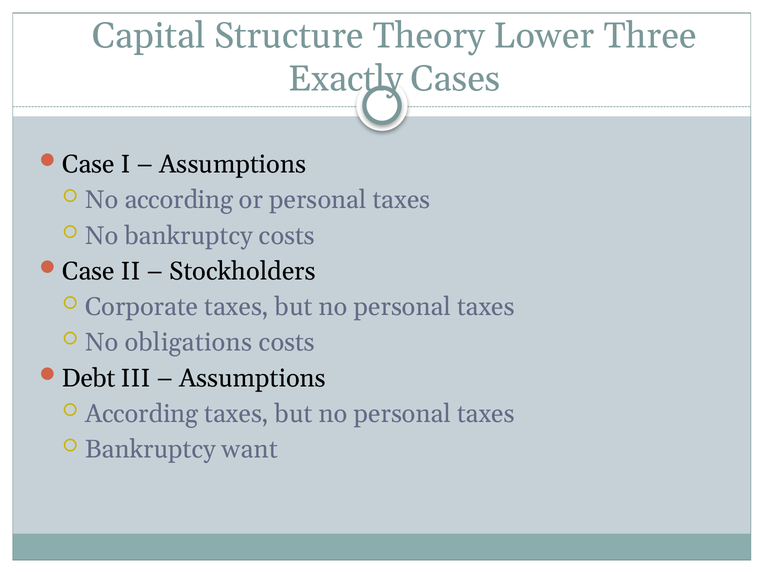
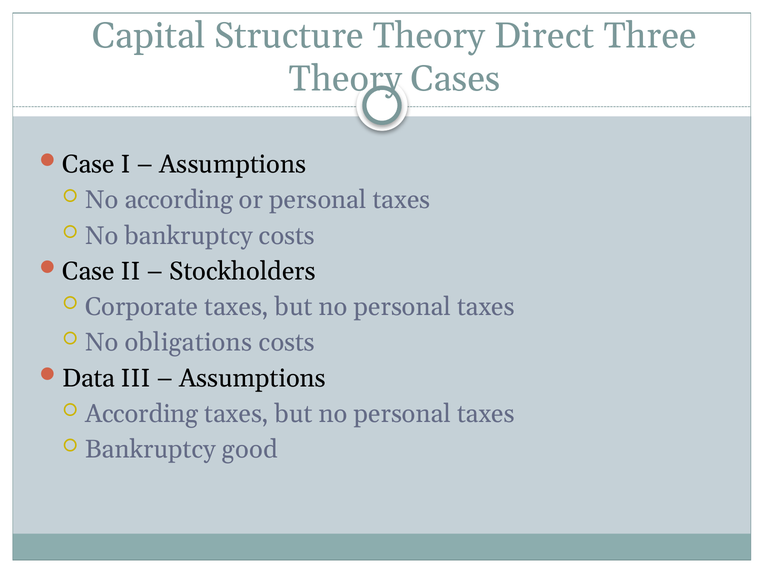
Lower: Lower -> Direct
Exactly at (346, 79): Exactly -> Theory
Debt: Debt -> Data
want: want -> good
